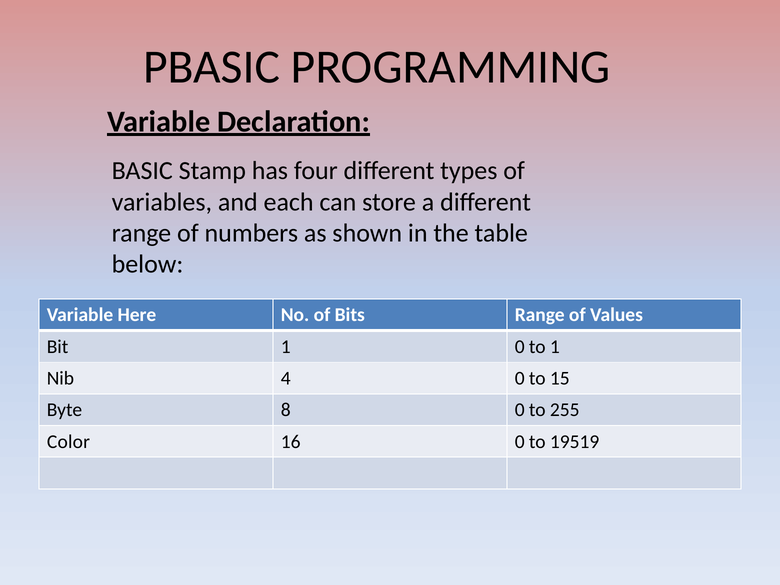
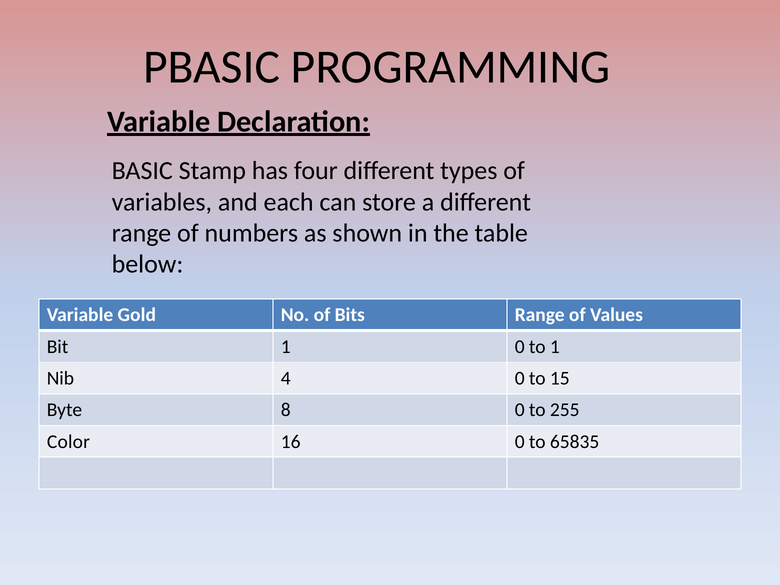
Here: Here -> Gold
19519: 19519 -> 65835
